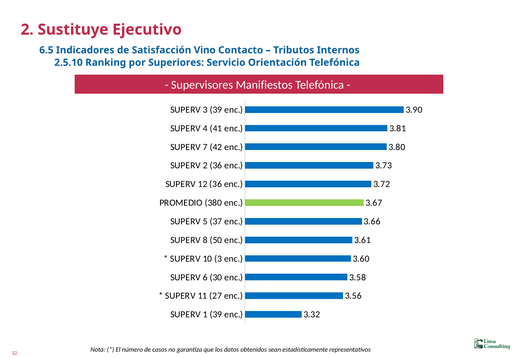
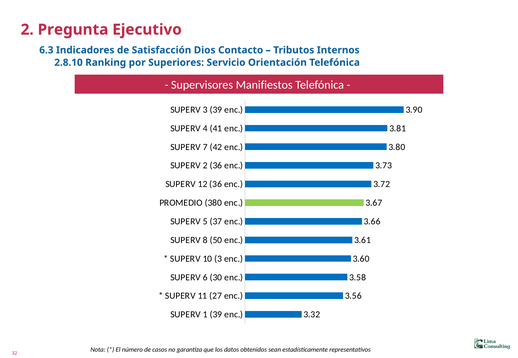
Sustituye: Sustituye -> Pregunta
6.5: 6.5 -> 6.3
Vino: Vino -> Dios
2.5.10: 2.5.10 -> 2.8.10
